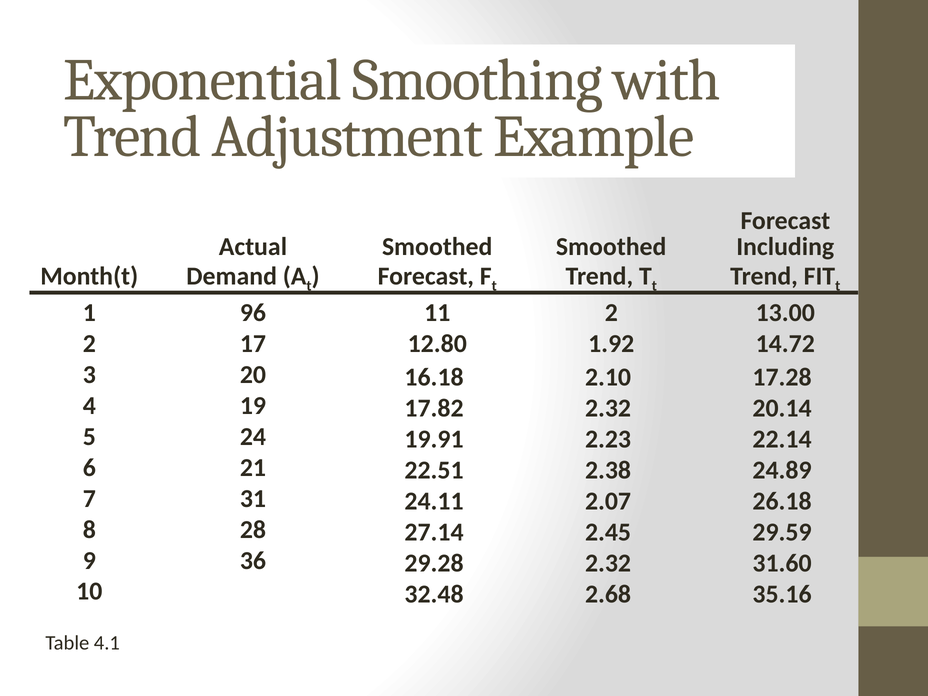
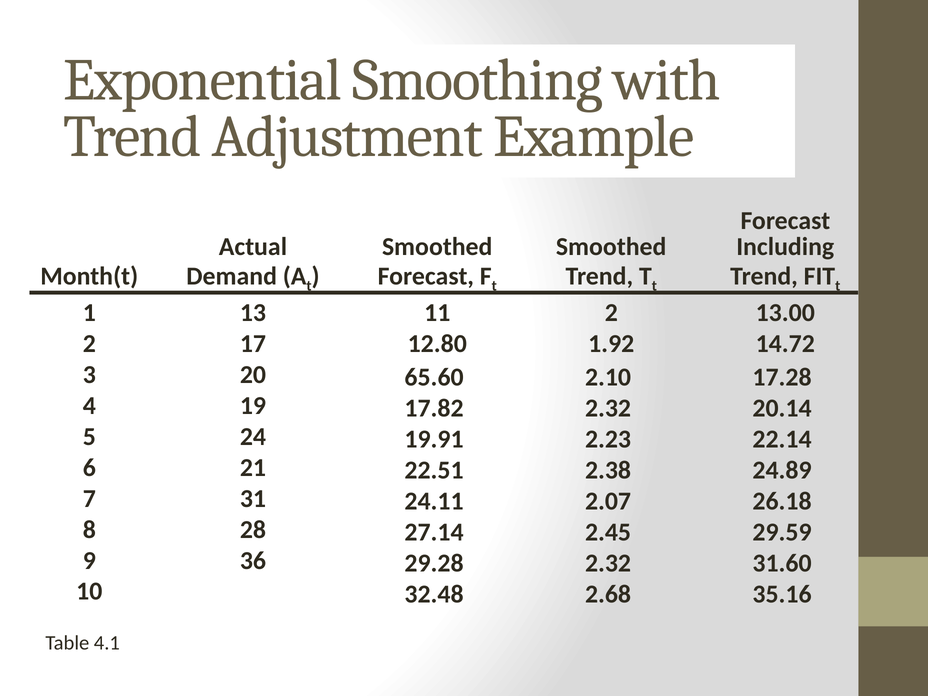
96: 96 -> 13
16.18: 16.18 -> 65.60
